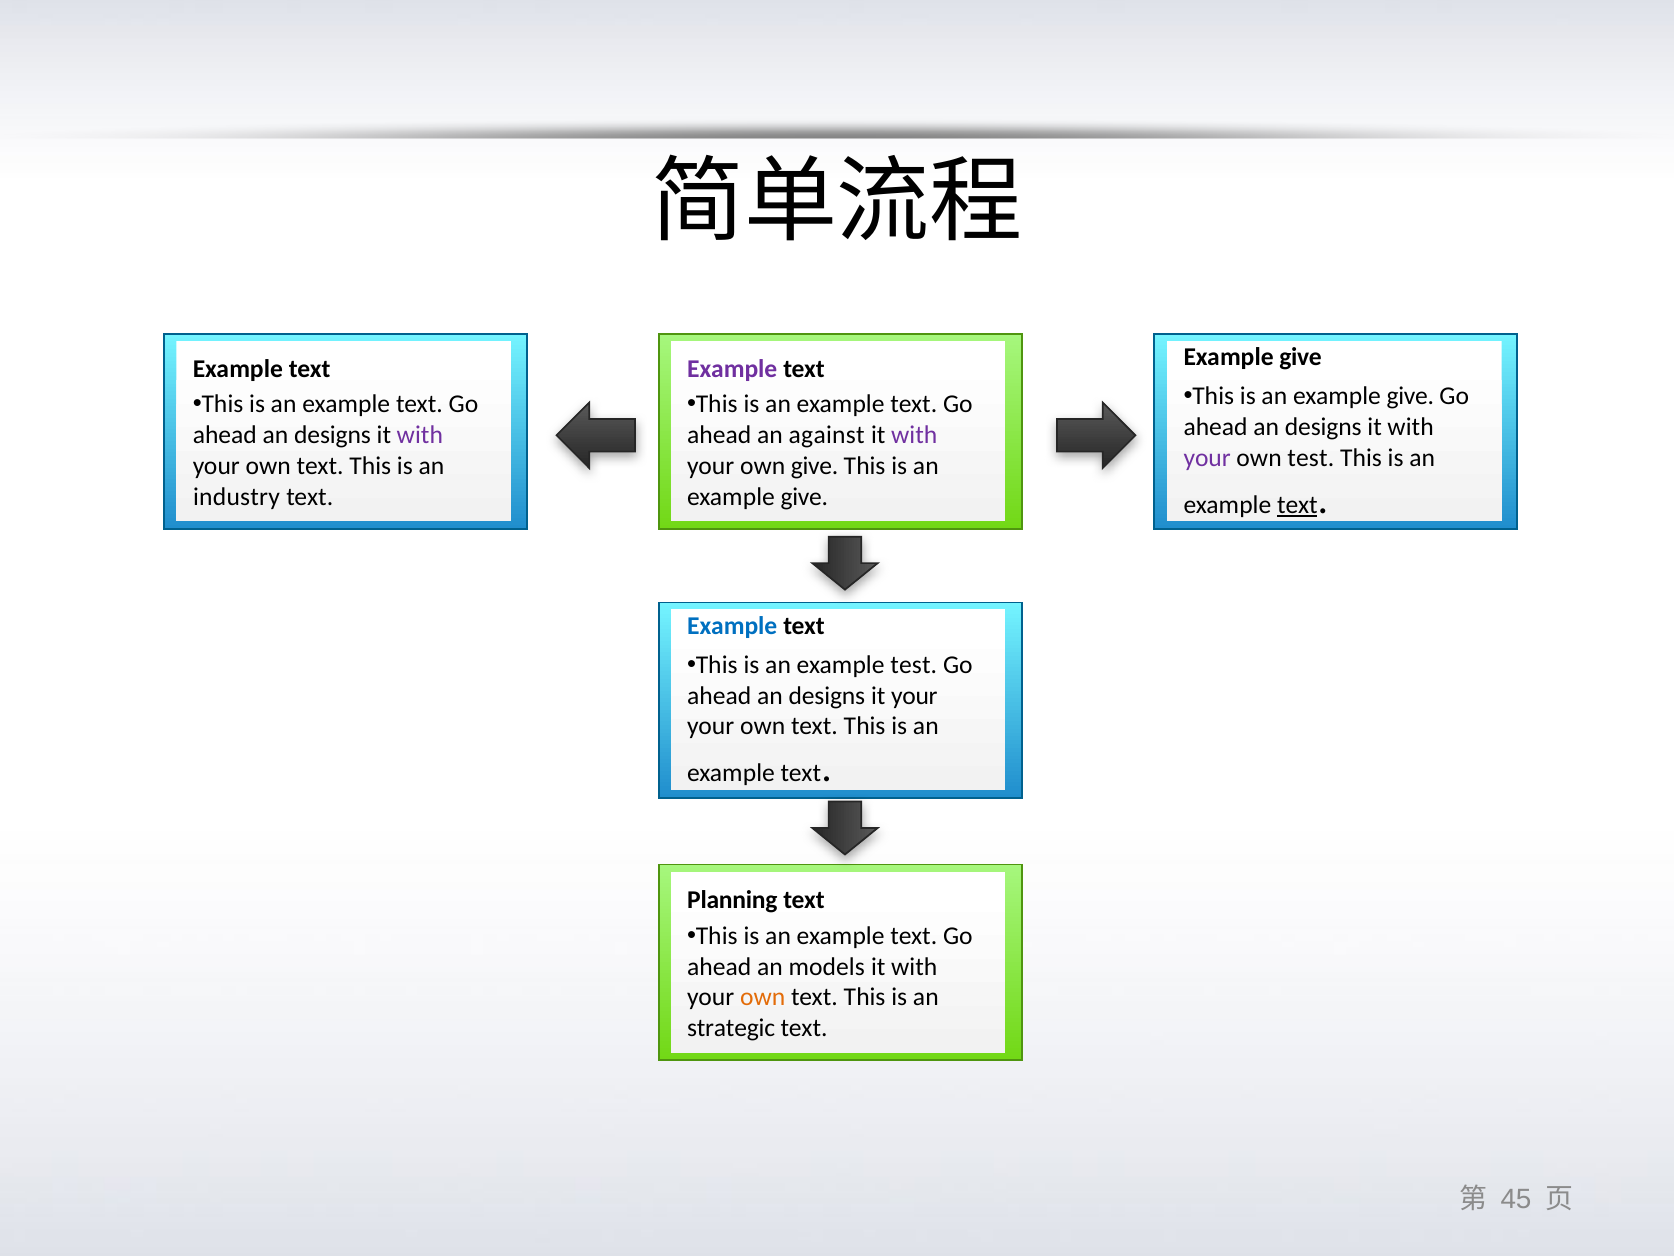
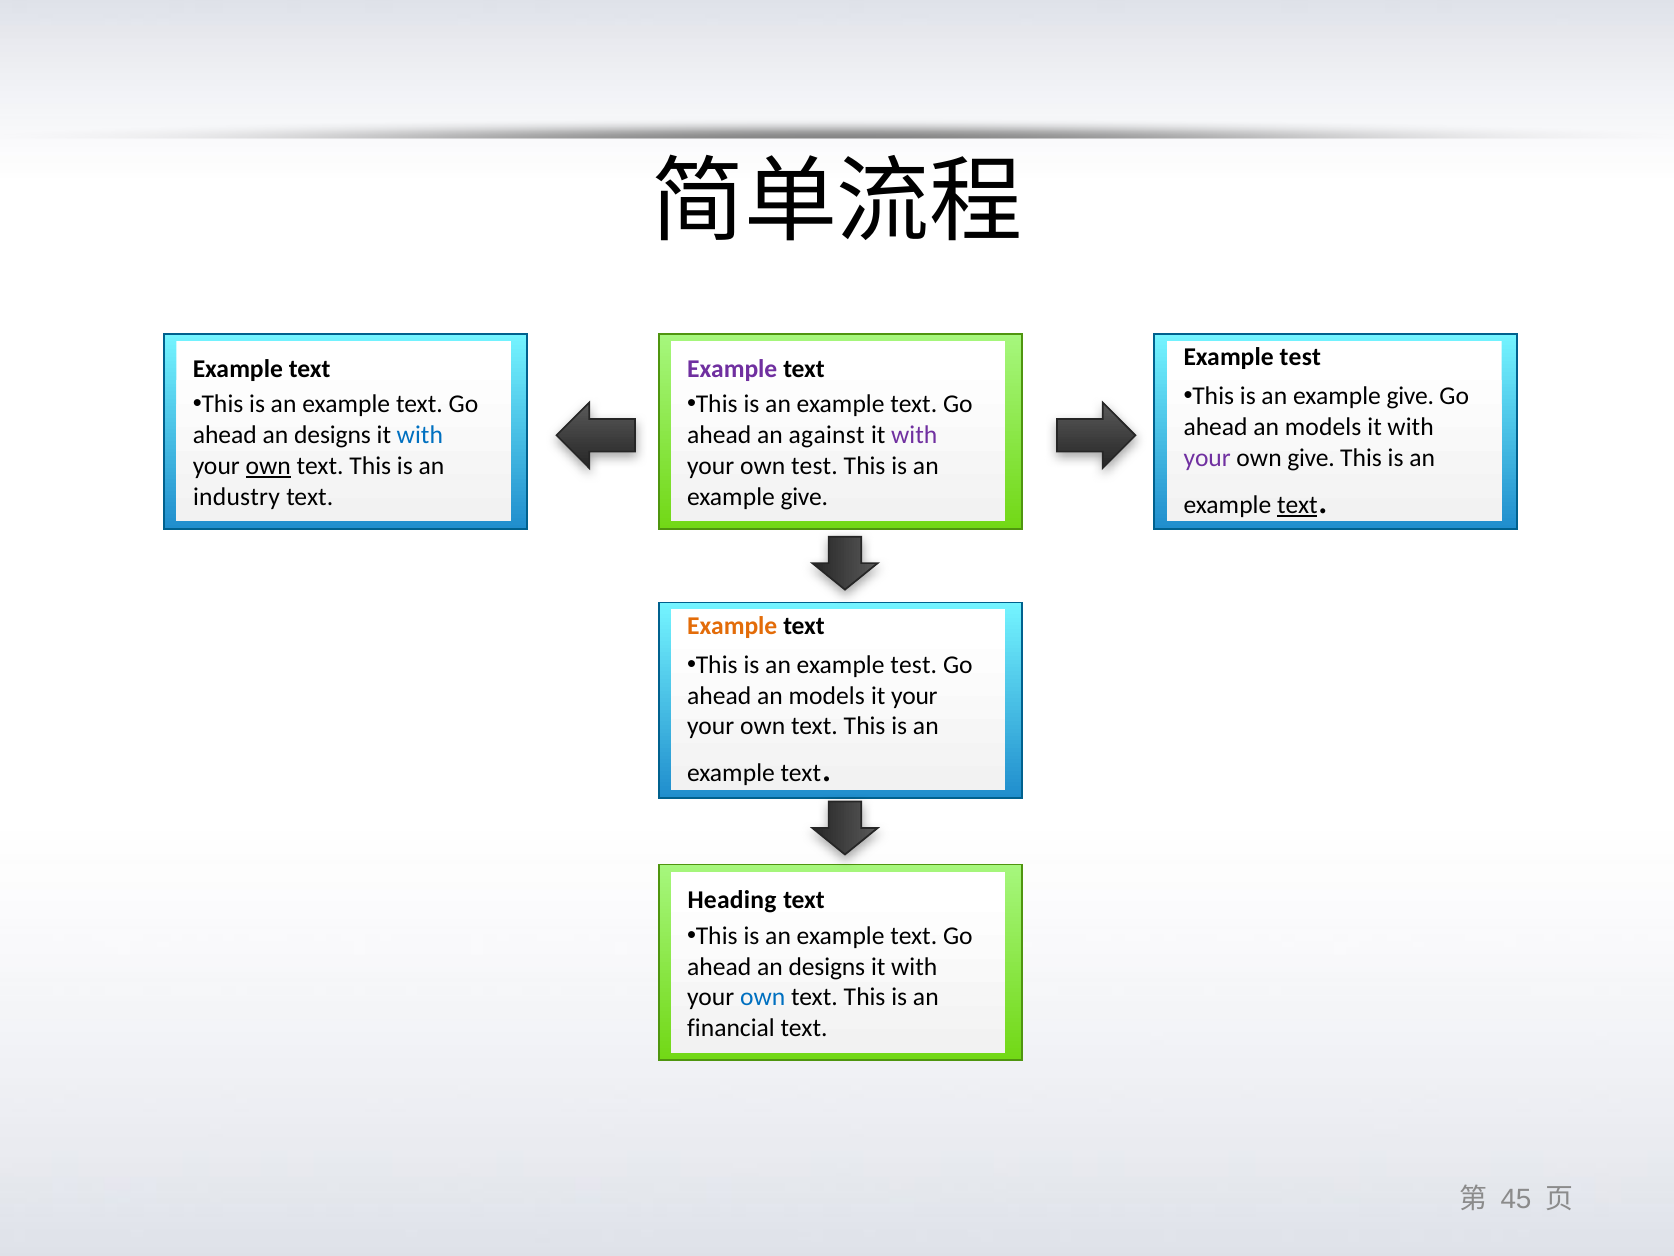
give at (1301, 357): give -> test
designs at (1323, 427): designs -> models
with at (420, 435) colour: purple -> blue
own test: test -> give
own at (268, 466) underline: none -> present
own give: give -> test
Example at (732, 626) colour: blue -> orange
designs at (827, 695): designs -> models
Planning: Planning -> Heading
models at (827, 966): models -> designs
own at (763, 997) colour: orange -> blue
strategic: strategic -> financial
